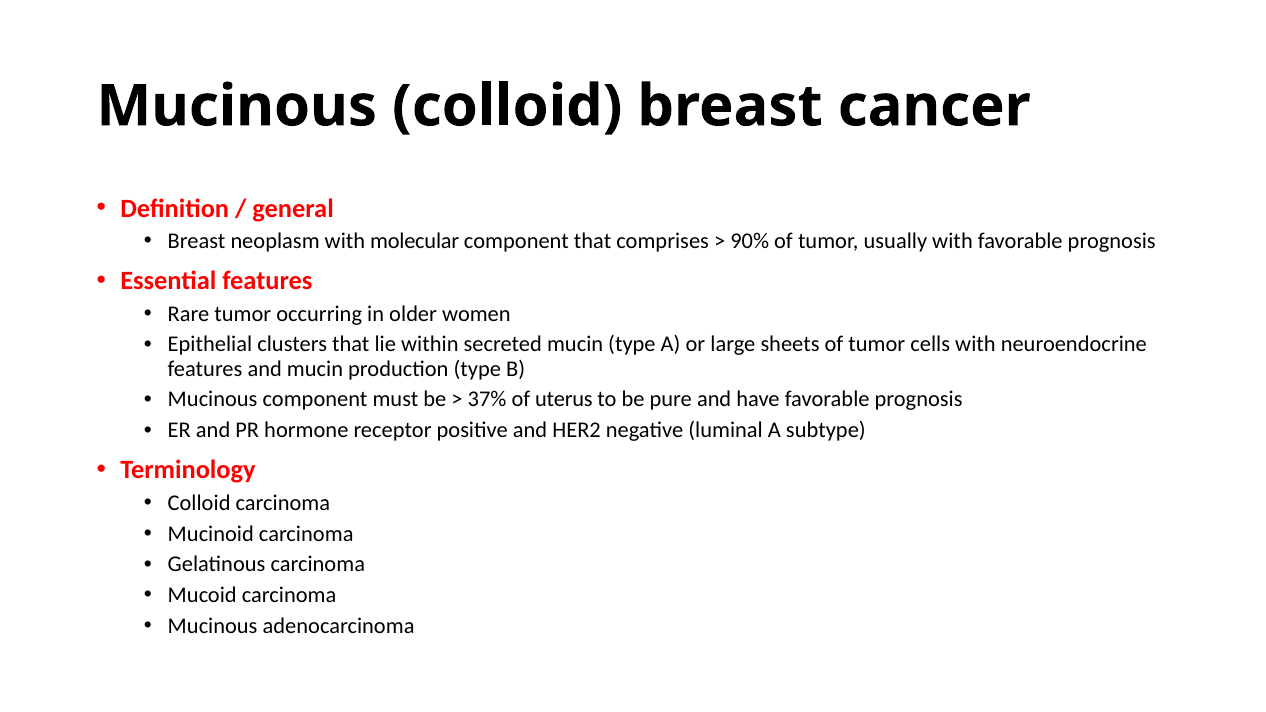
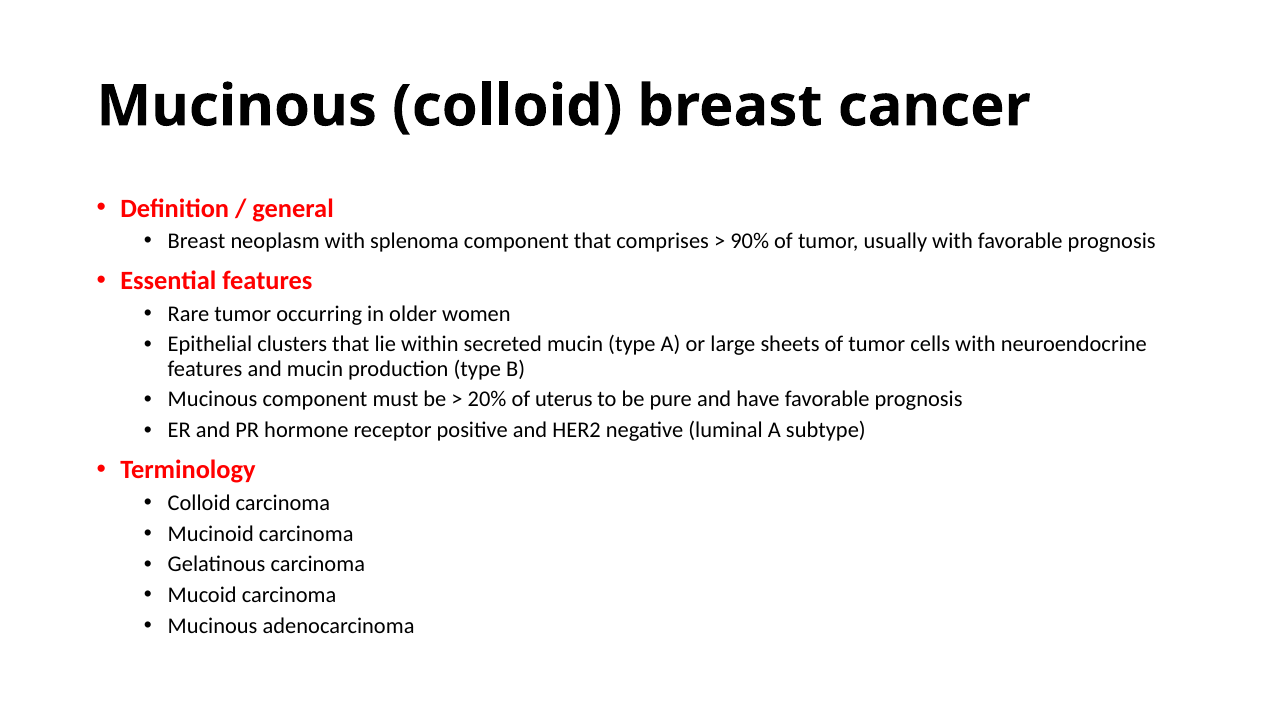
molecular: molecular -> splenoma
37%: 37% -> 20%
